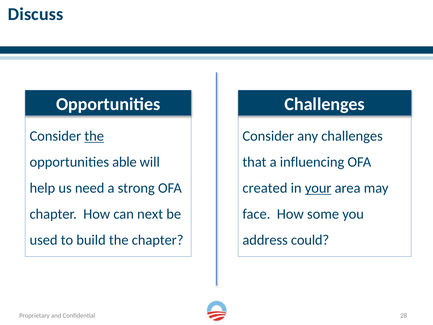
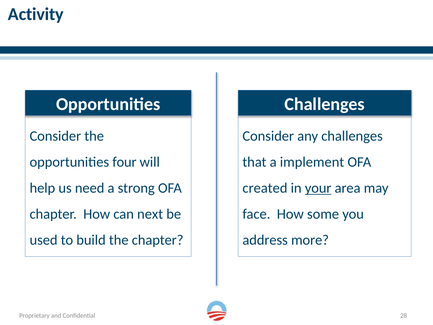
Discuss: Discuss -> Activity
the at (94, 136) underline: present -> none
able: able -> four
influencing: influencing -> implement
could: could -> more
